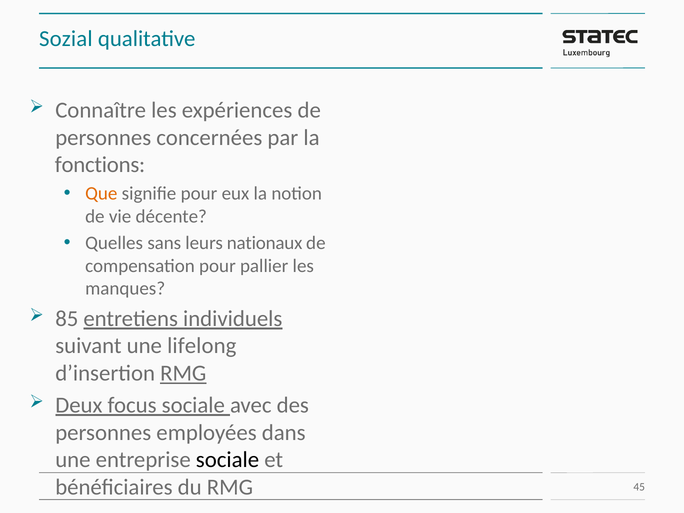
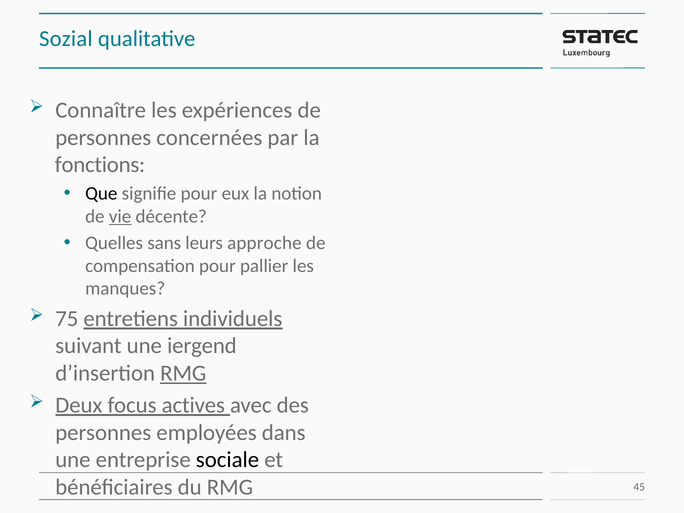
Que colour: orange -> black
vie underline: none -> present
nationaux: nationaux -> approche
85: 85 -> 75
lifelong: lifelong -> iergend
focus sociale: sociale -> actives
